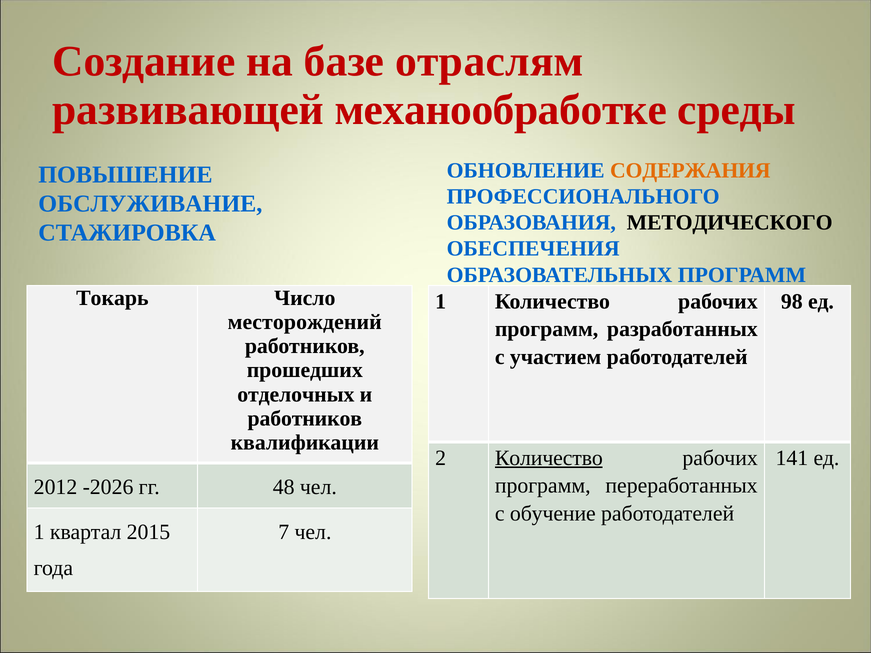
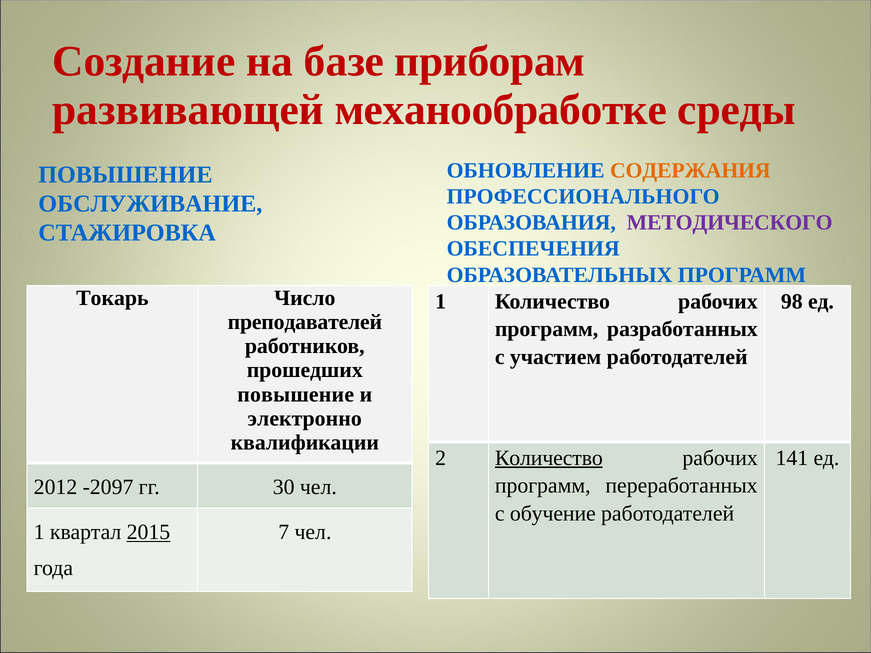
отраслям: отраслям -> приборам
МЕТОДИЧЕСКОГО colour: black -> purple
месторождений: месторождений -> преподавателей
отделочных at (296, 394): отделочных -> повышение
работников at (305, 419): работников -> электронно
-2026: -2026 -> -2097
48: 48 -> 30
2015 underline: none -> present
